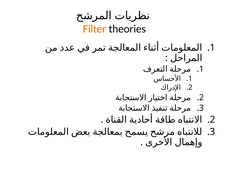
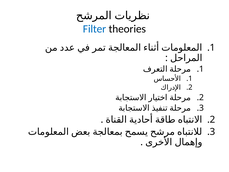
Filter colour: orange -> blue
